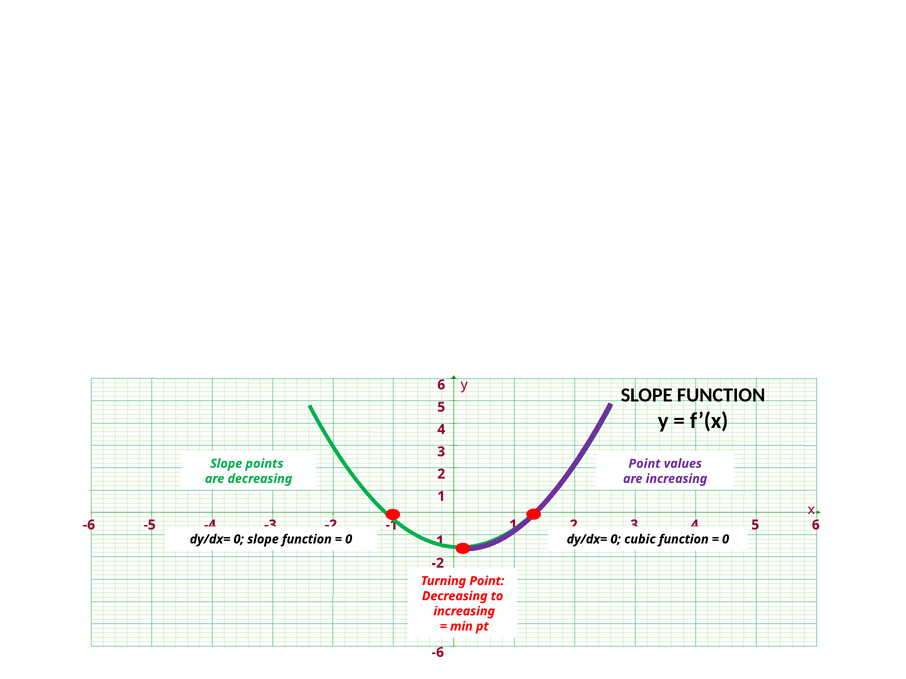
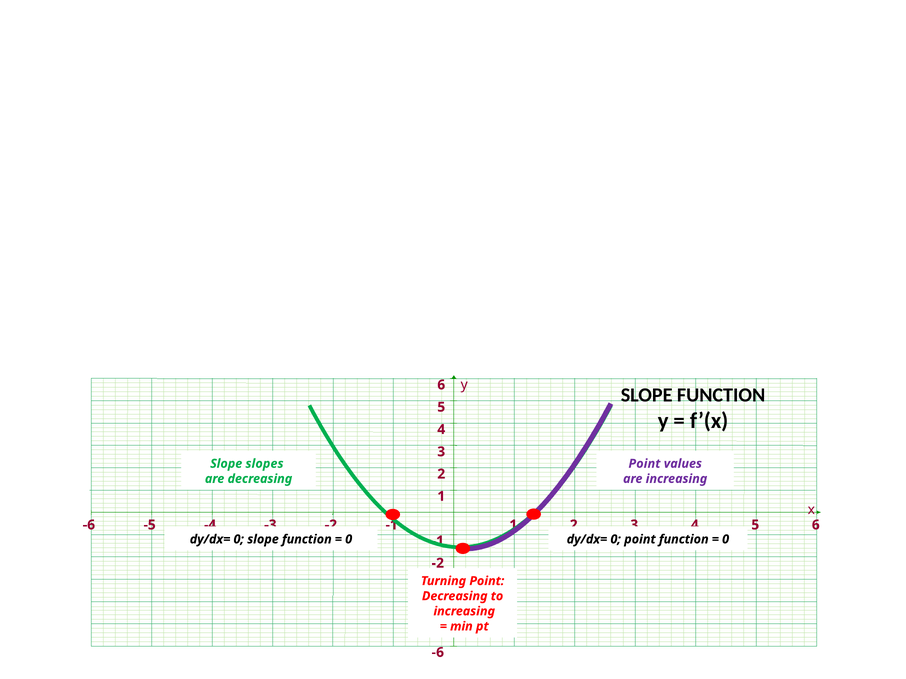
points: points -> slopes
cubic at (640, 540): cubic -> point
